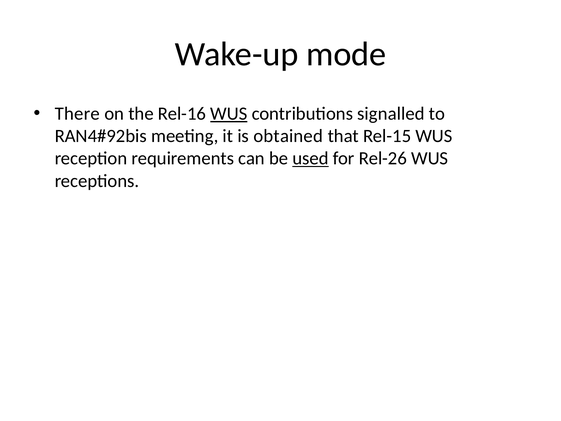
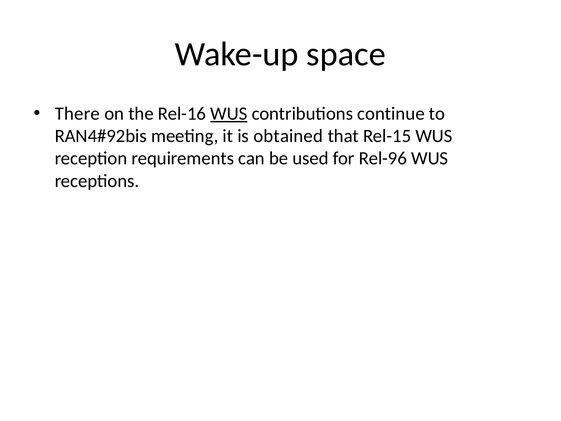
mode: mode -> space
signalled: signalled -> continue
used underline: present -> none
Rel-26: Rel-26 -> Rel-96
